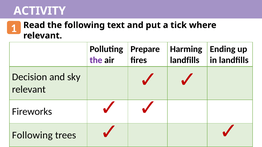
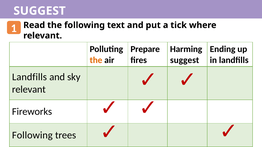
ACTIVITY at (40, 11): ACTIVITY -> SUGGEST
the at (96, 60) colour: purple -> orange
landfills at (185, 60): landfills -> suggest
Decision at (30, 77): Decision -> Landfills
